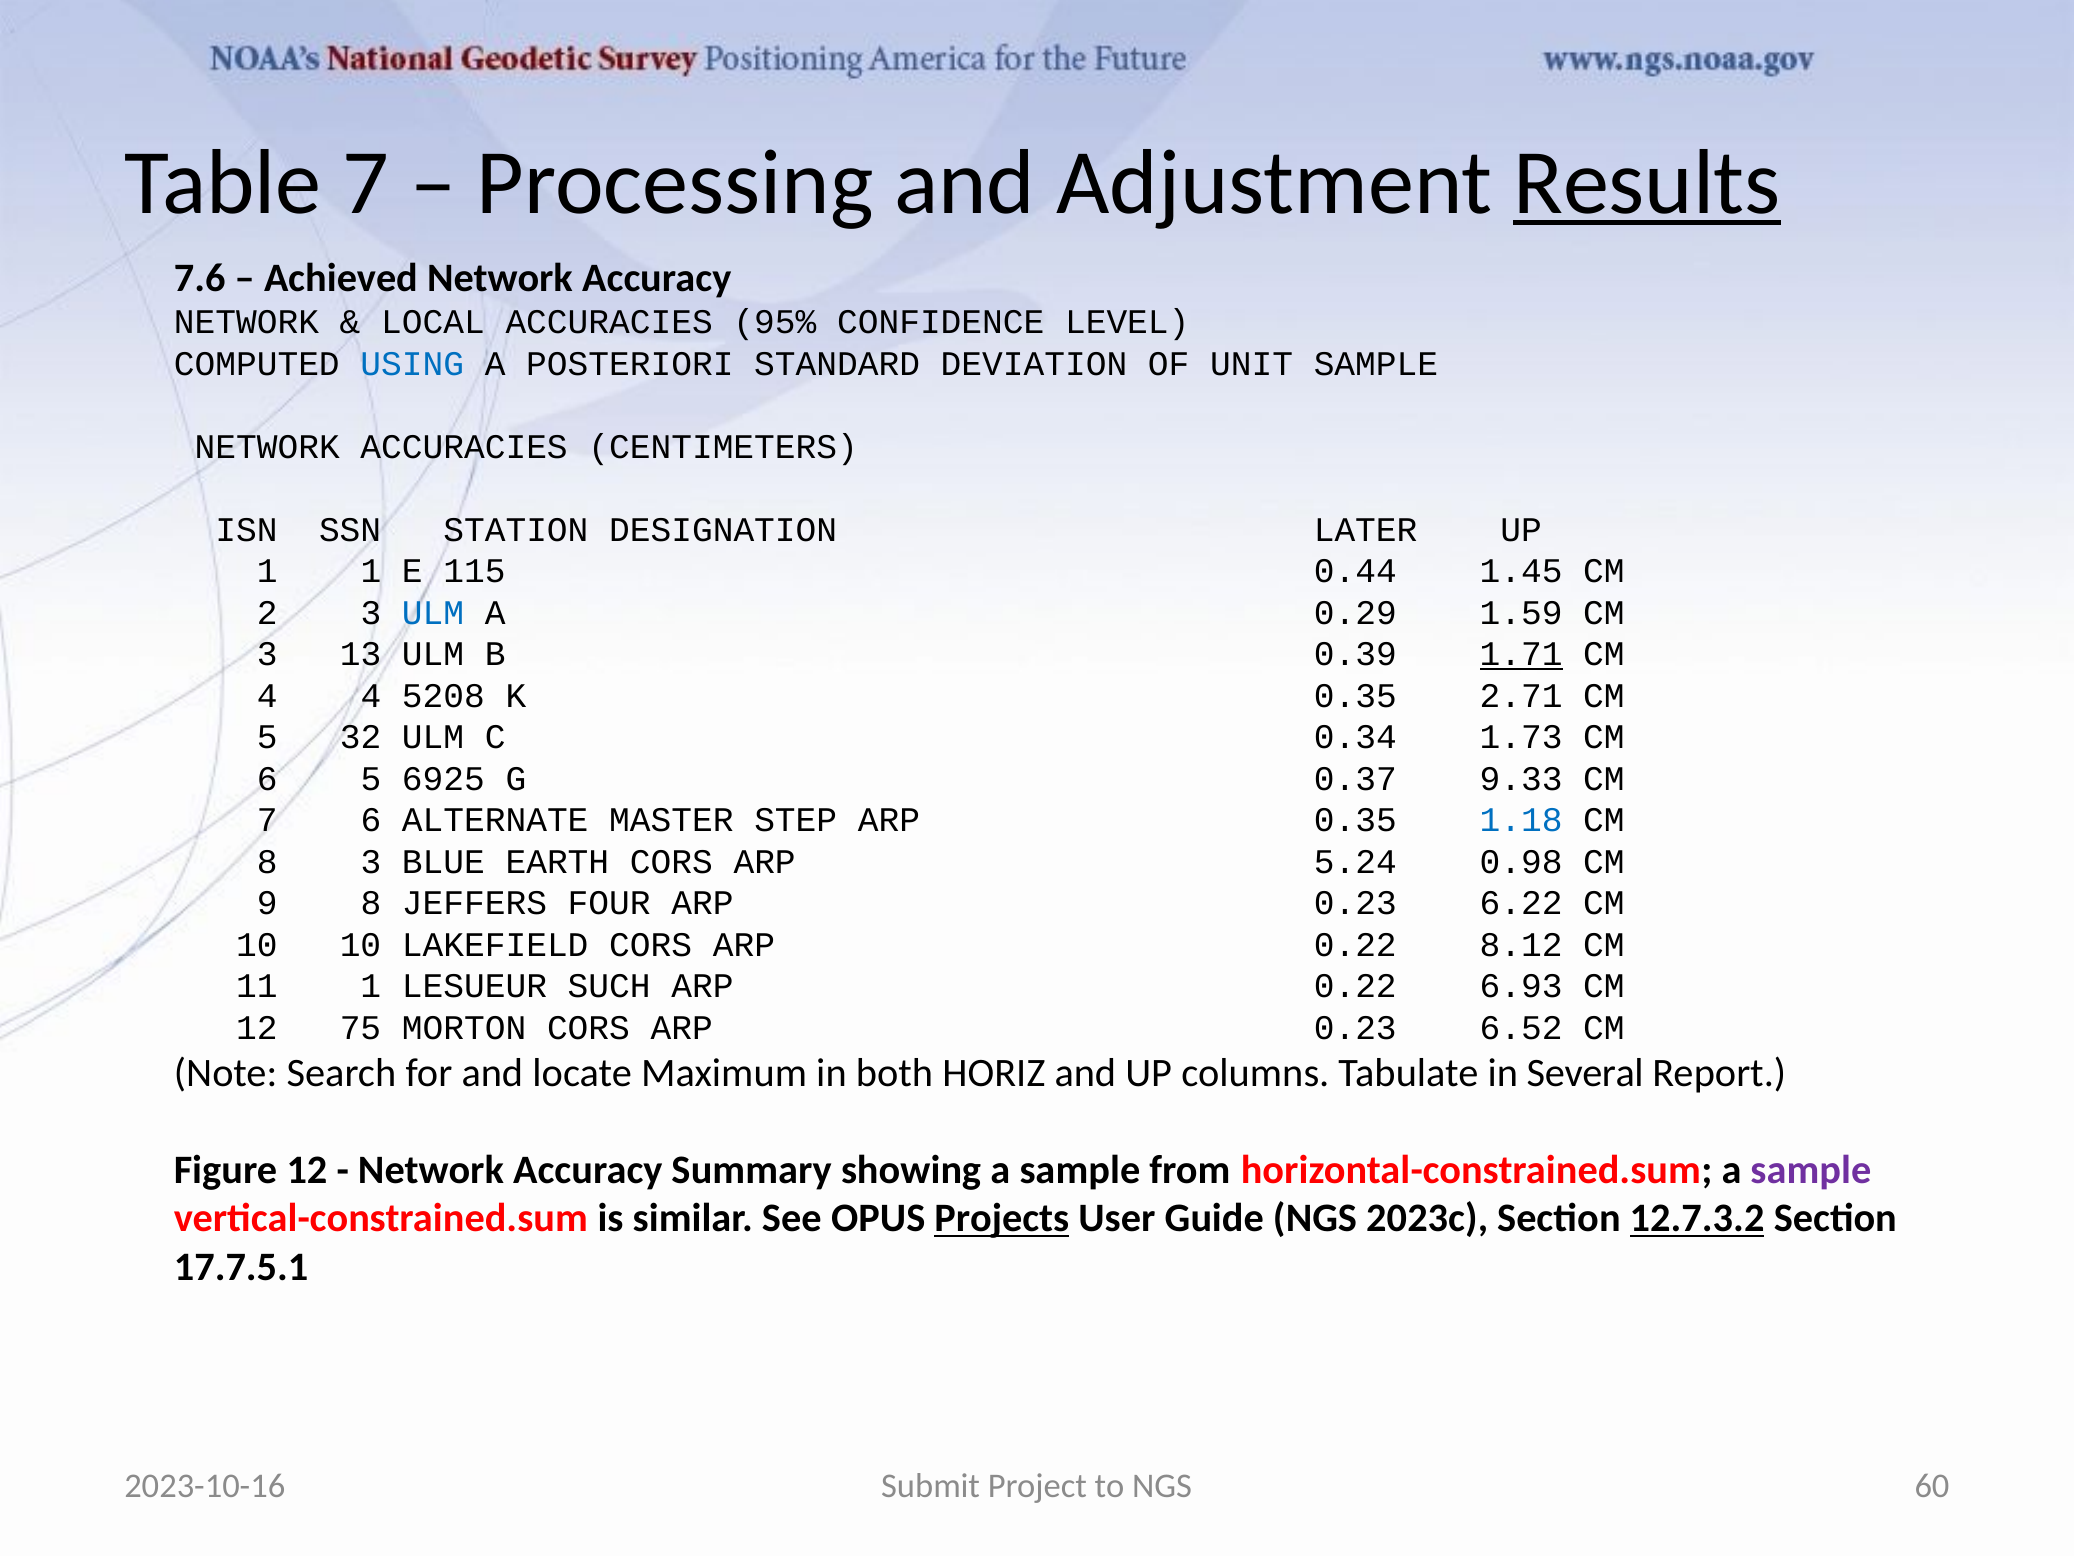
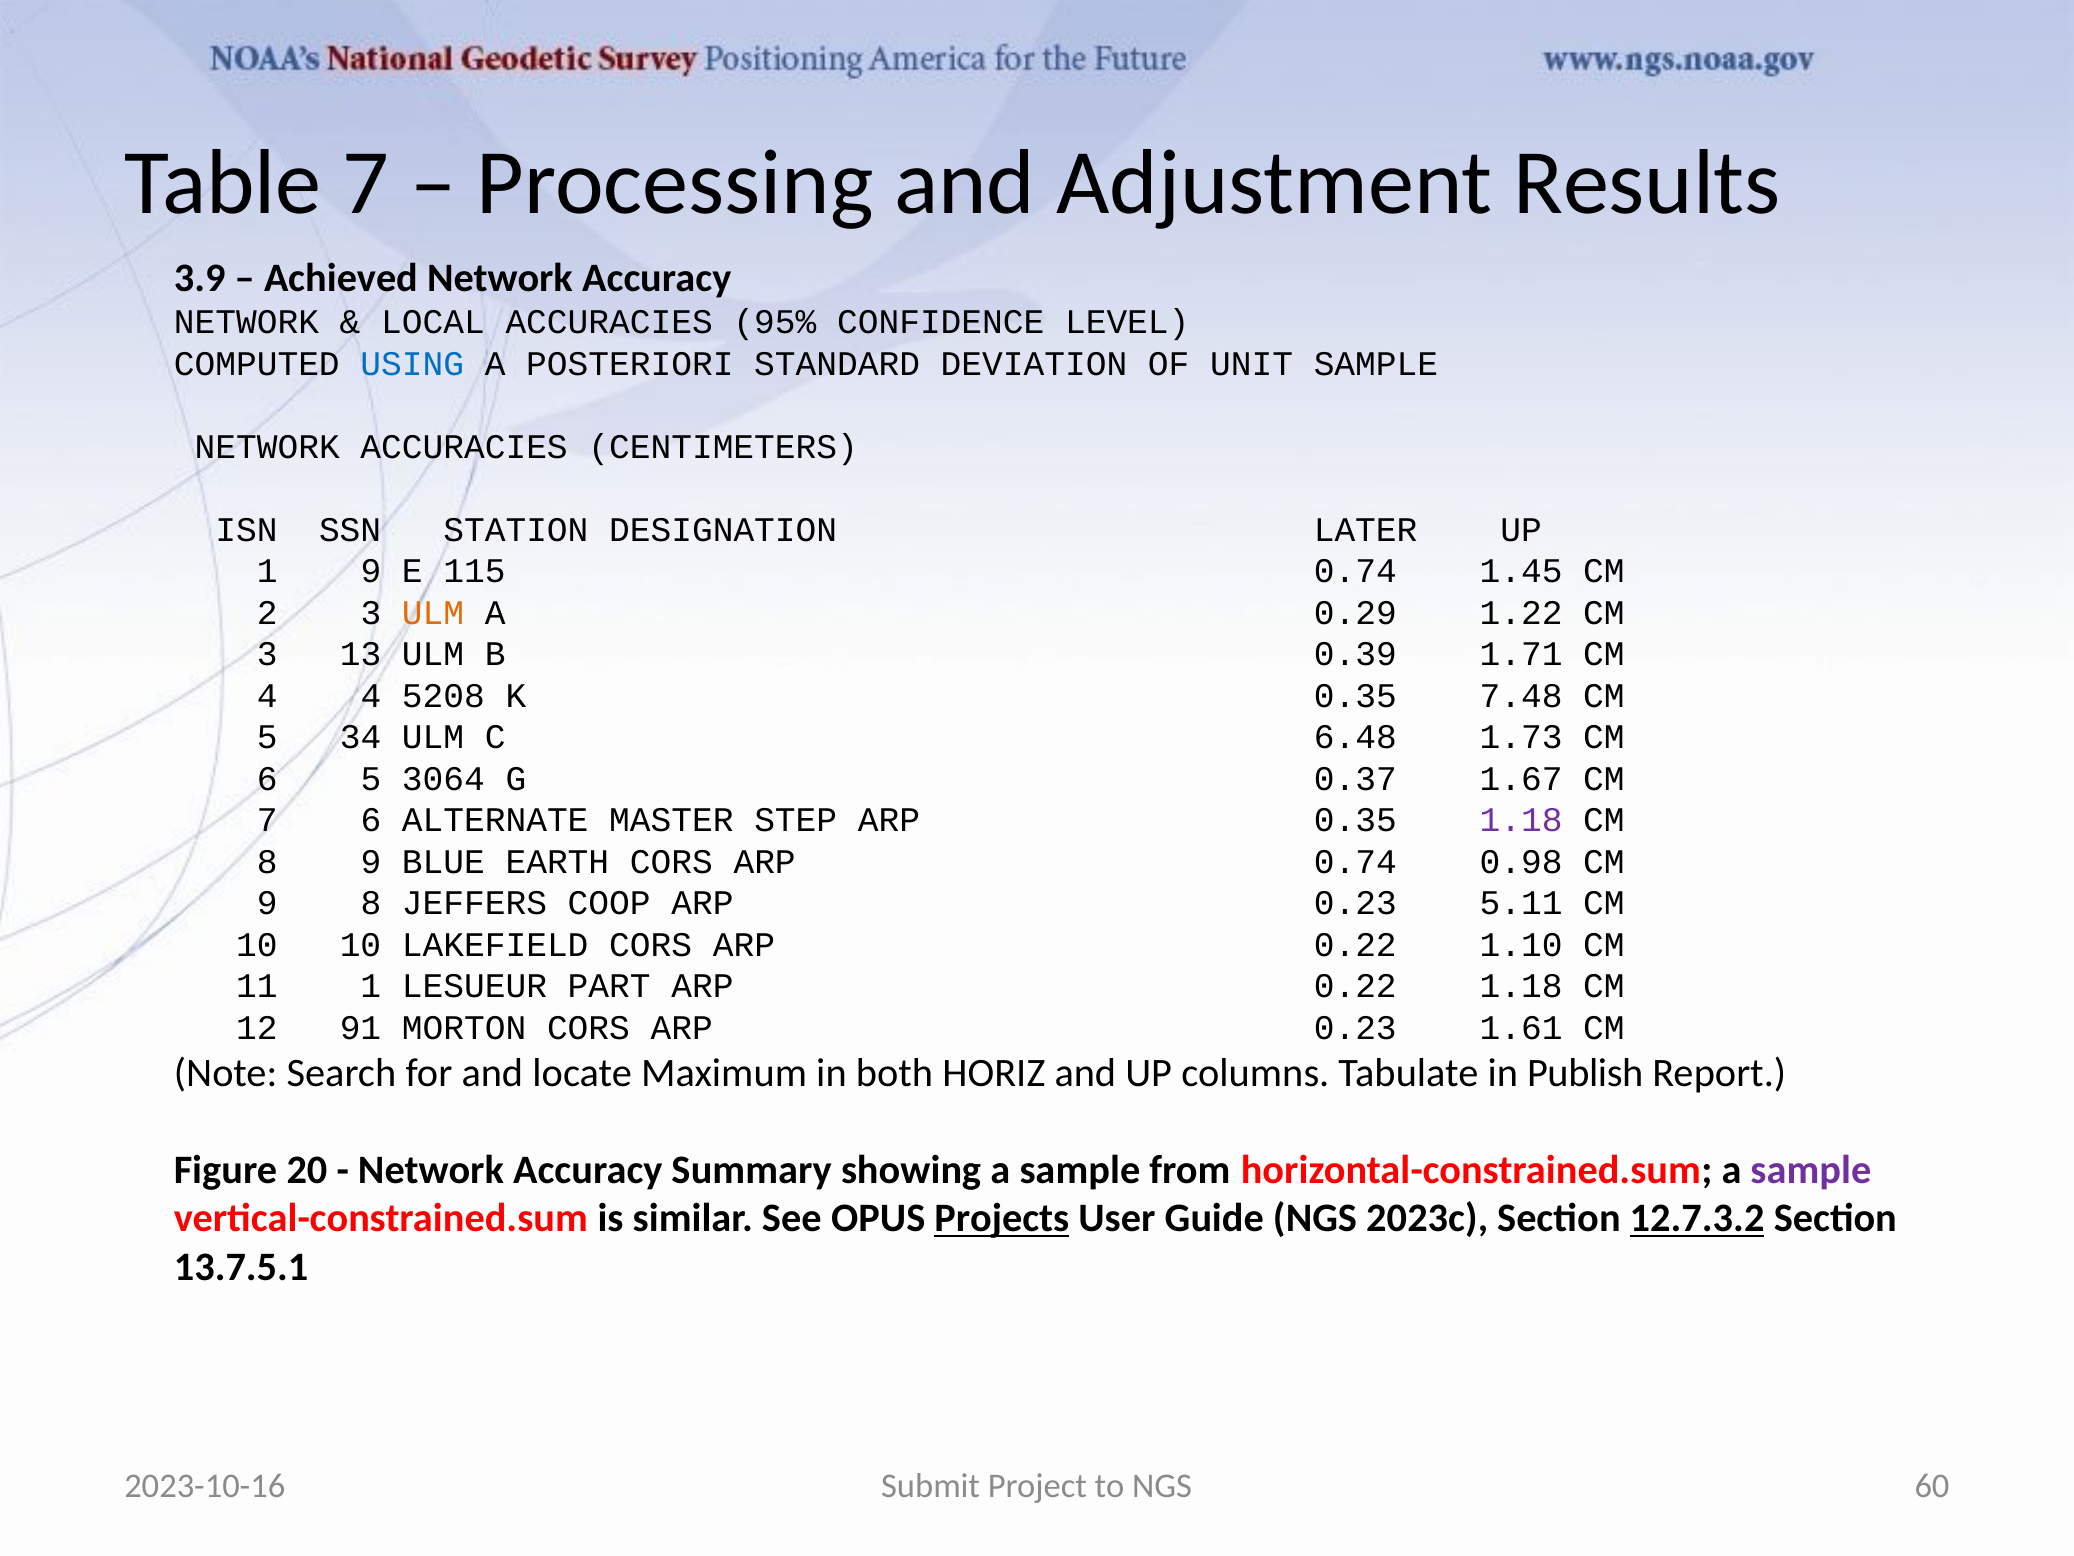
Results underline: present -> none
7.6: 7.6 -> 3.9
1 1: 1 -> 9
115 0.44: 0.44 -> 0.74
ULM at (433, 613) colour: blue -> orange
1.59: 1.59 -> 1.22
1.71 underline: present -> none
2.71: 2.71 -> 7.48
32: 32 -> 34
0.34: 0.34 -> 6.48
6925: 6925 -> 3064
9.33: 9.33 -> 1.67
1.18 at (1521, 820) colour: blue -> purple
8 3: 3 -> 9
ARP 5.24: 5.24 -> 0.74
FOUR: FOUR -> COOP
6.22: 6.22 -> 5.11
8.12: 8.12 -> 1.10
SUCH: SUCH -> PART
0.22 6.93: 6.93 -> 1.18
75: 75 -> 91
6.52: 6.52 -> 1.61
Several: Several -> Publish
Figure 12: 12 -> 20
17.7.5.1: 17.7.5.1 -> 13.7.5.1
